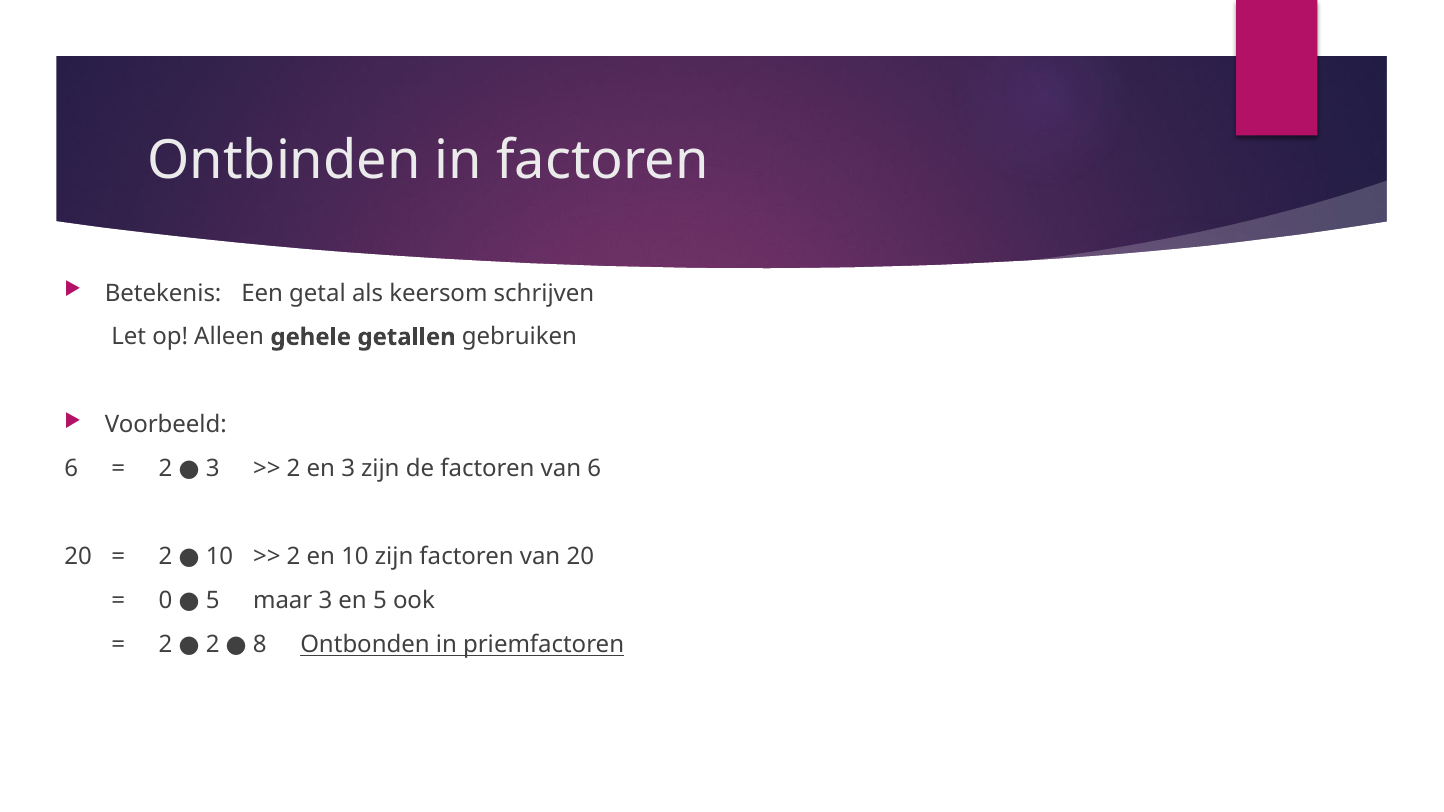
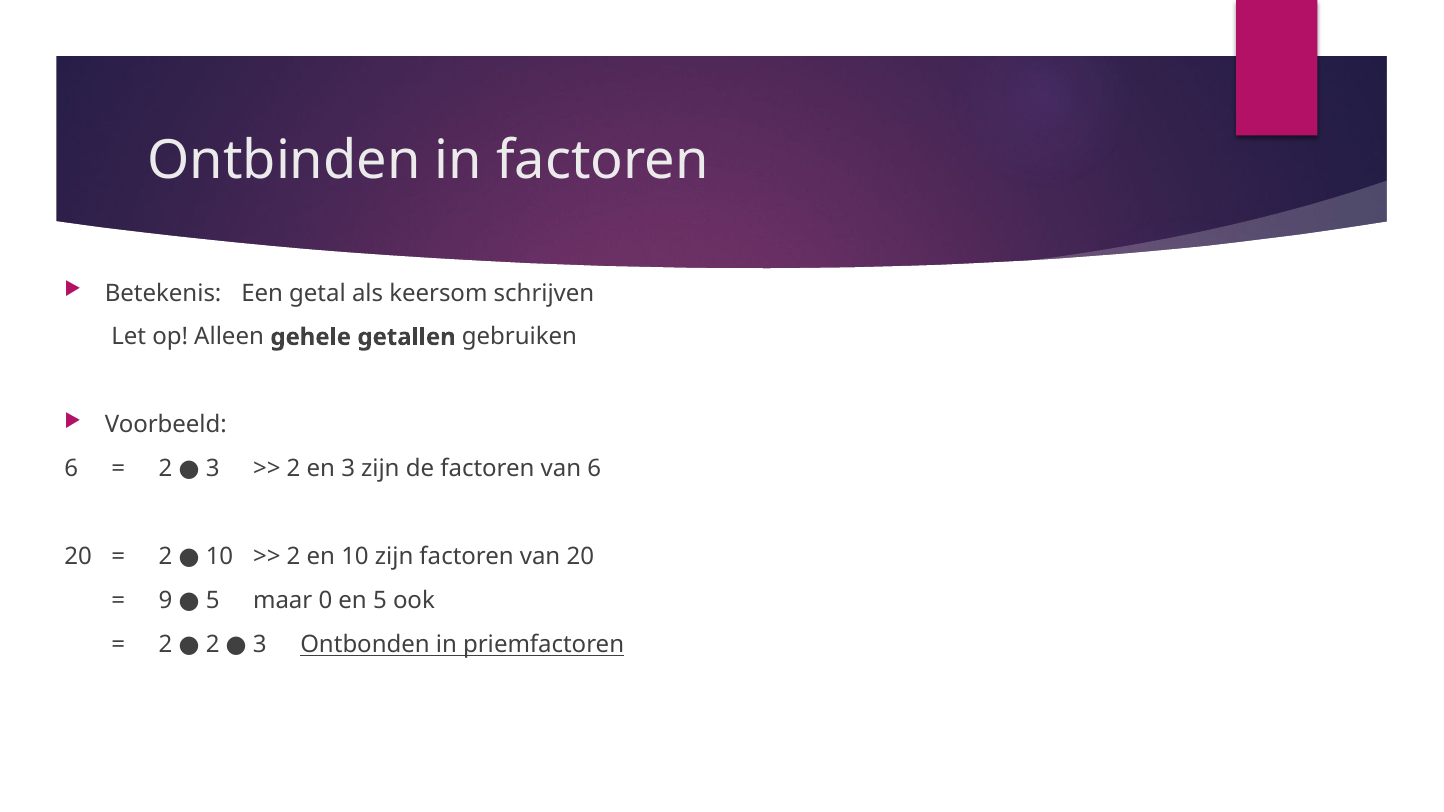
maar 3: 3 -> 0
0: 0 -> 9
2 2 8: 8 -> 3
